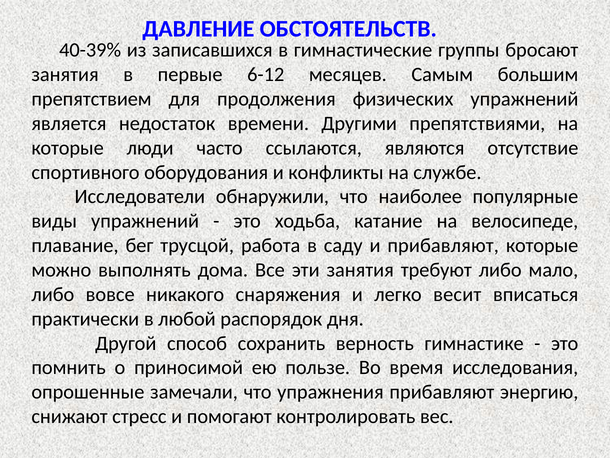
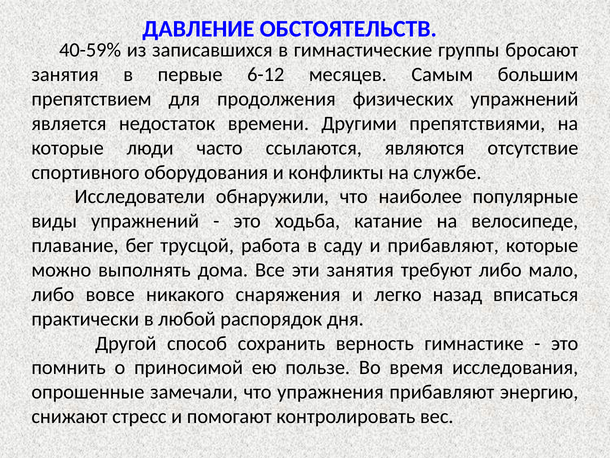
40-39%: 40-39% -> 40-59%
весит: весит -> назад
